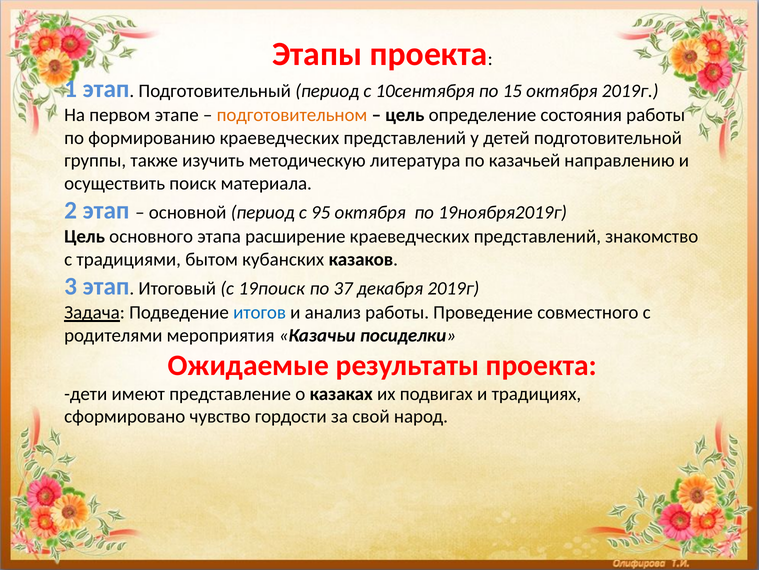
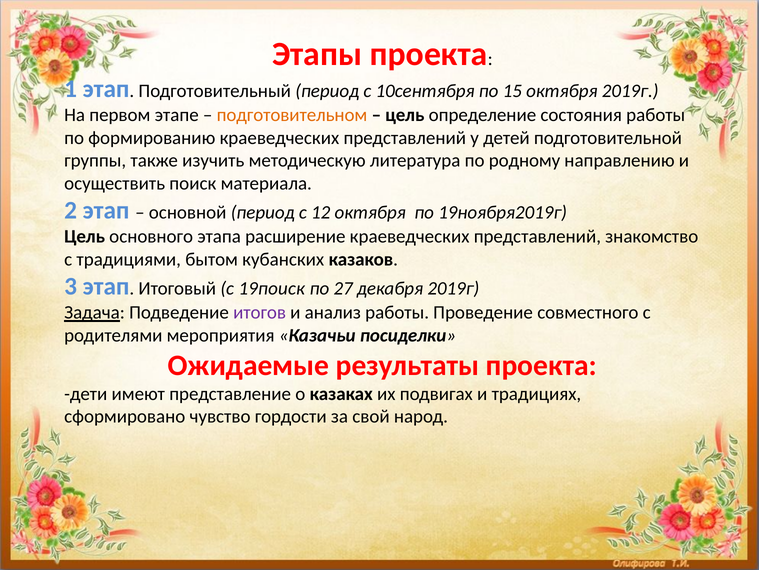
казачьей: казачьей -> родному
95: 95 -> 12
37: 37 -> 27
итогов colour: blue -> purple
